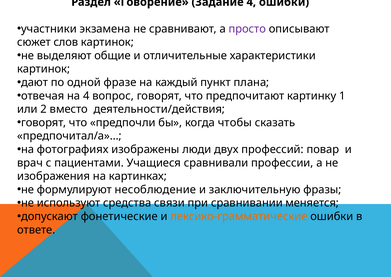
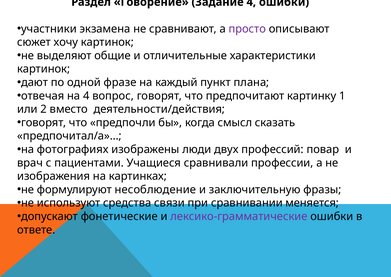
слов: слов -> хочу
чтобы: чтобы -> смысл
лексико-грамматические colour: orange -> purple
